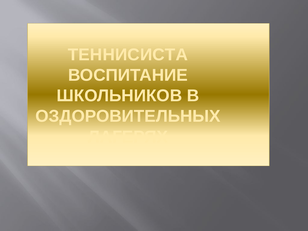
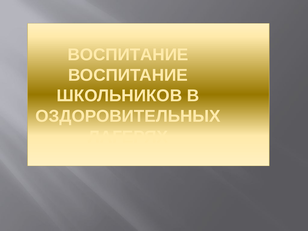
ТЕННИСИСТА at (128, 55): ТЕННИСИСТА -> ВОСПИТАНИЕ
